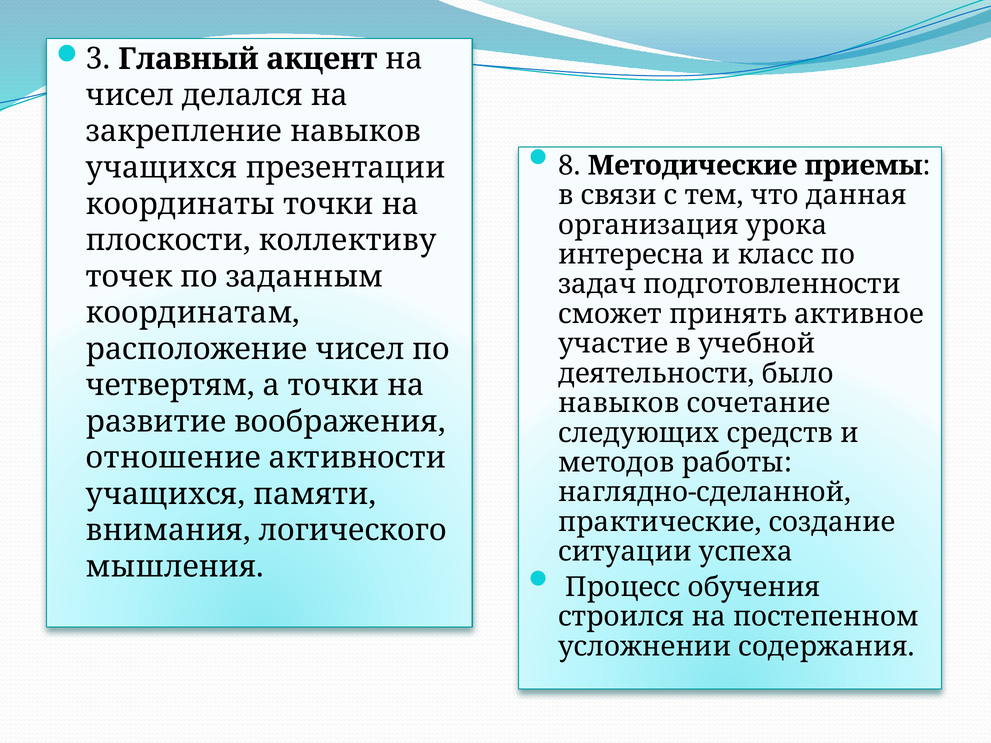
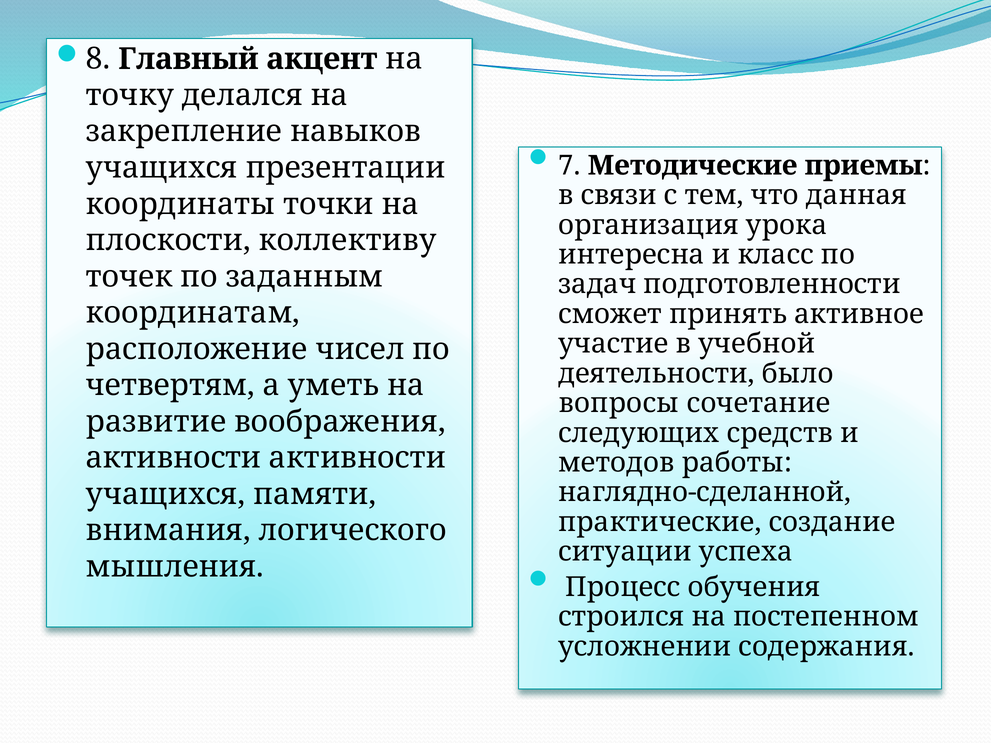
3: 3 -> 8
чисел at (130, 95): чисел -> точку
8: 8 -> 7
а точки: точки -> уметь
навыков at (619, 403): навыков -> вопросы
отношение at (173, 458): отношение -> активности
